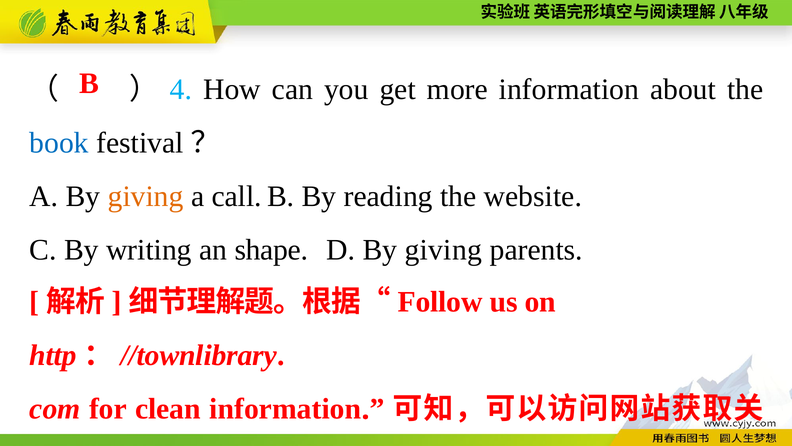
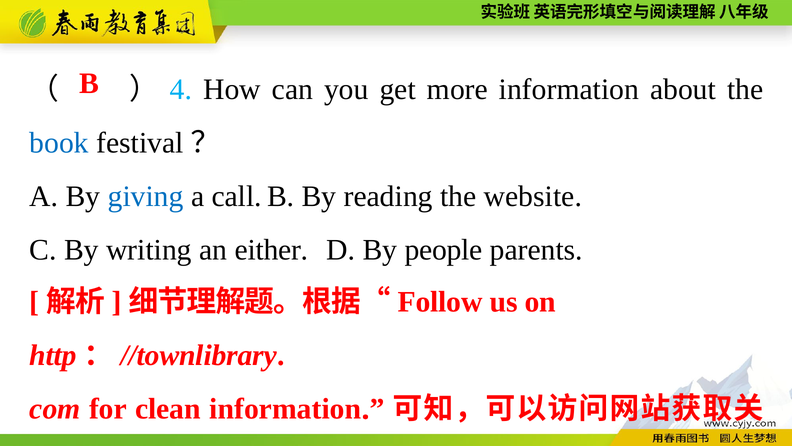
giving at (146, 196) colour: orange -> blue
shape: shape -> either
D By giving: giving -> people
